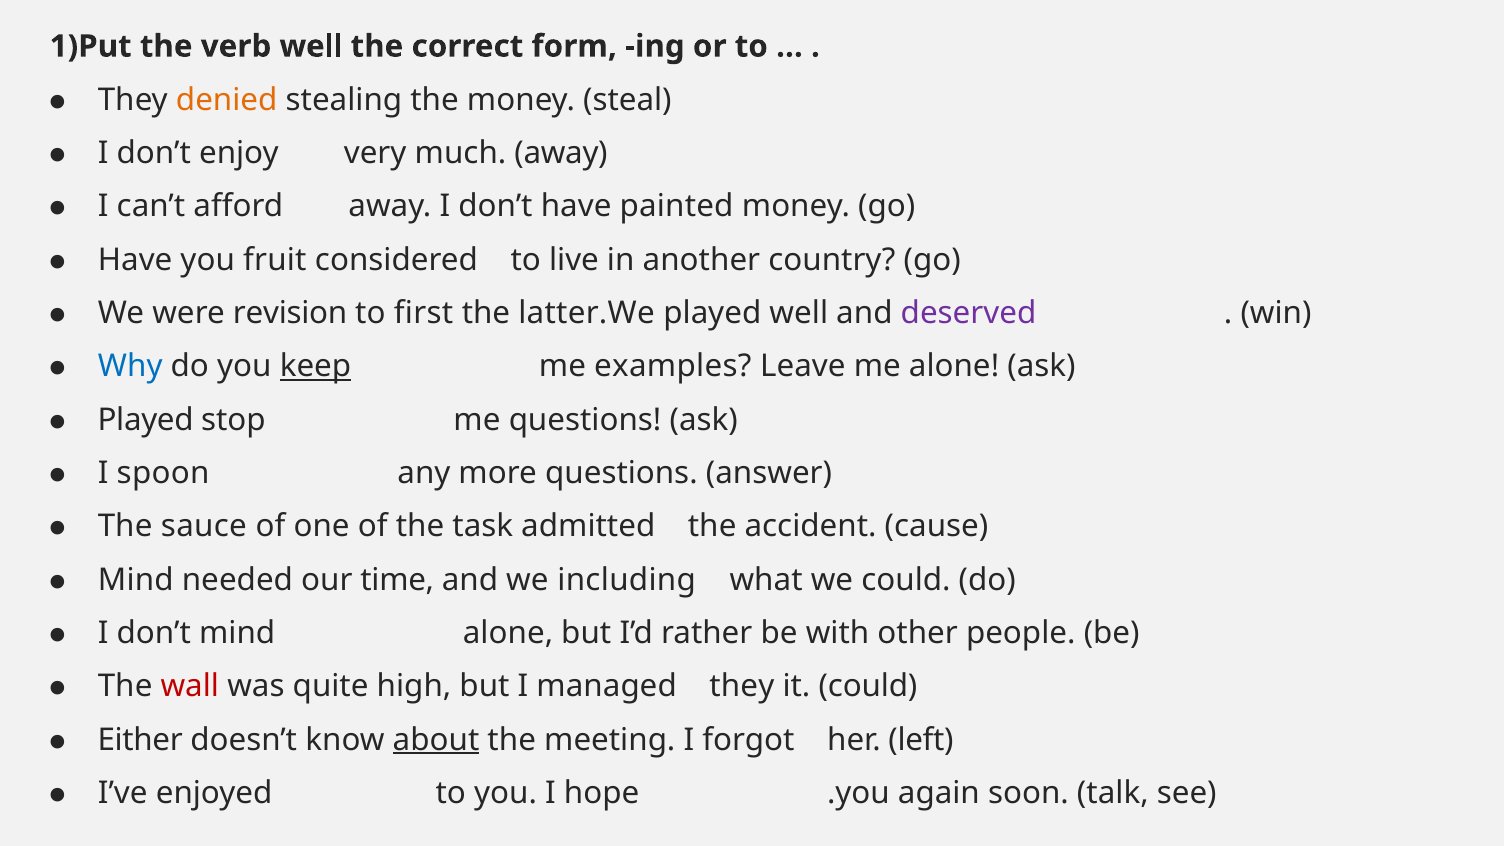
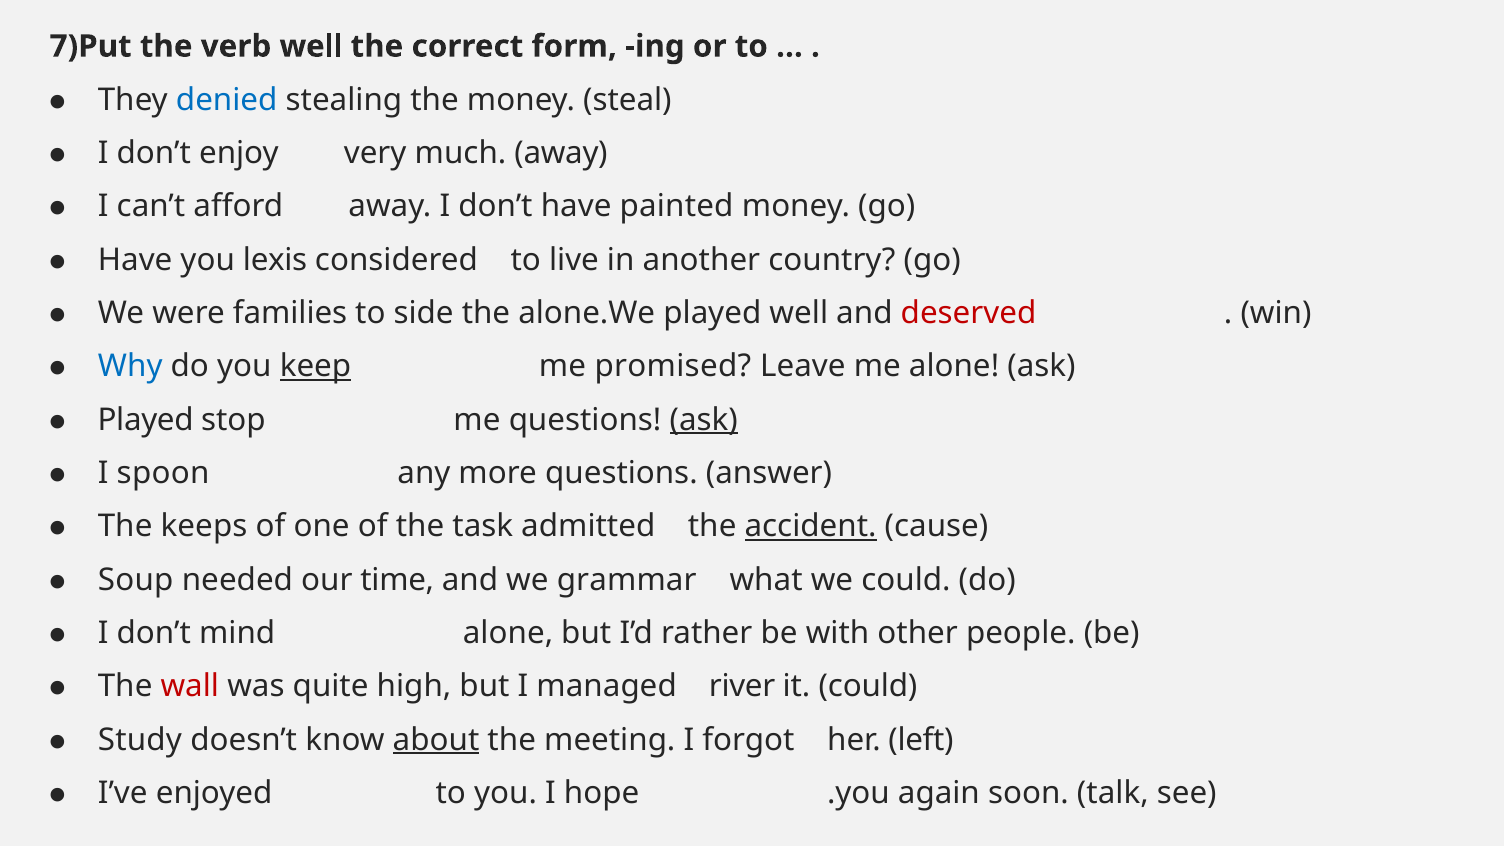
1)Put: 1)Put -> 7)Put
denied colour: orange -> blue
fruit: fruit -> lexis
revision: revision -> families
first: first -> side
latter.We: latter.We -> alone.We
deserved colour: purple -> red
examples: examples -> promised
ask at (704, 420) underline: none -> present
sauce: sauce -> keeps
accident underline: none -> present
Mind at (136, 580): Mind -> Soup
including: including -> grammar
managed they: they -> river
Either: Either -> Study
